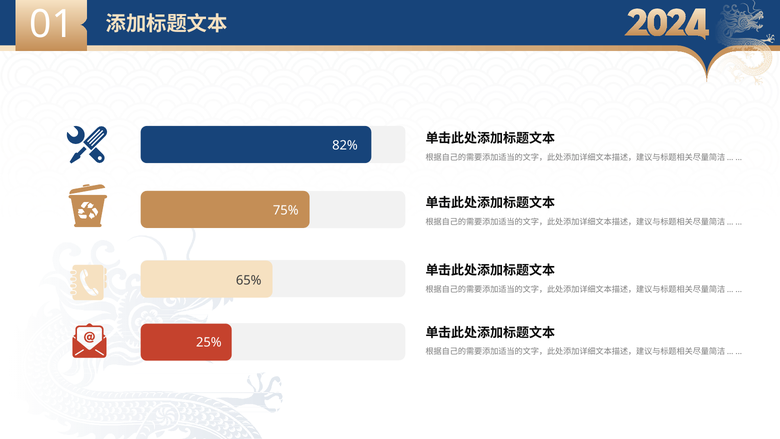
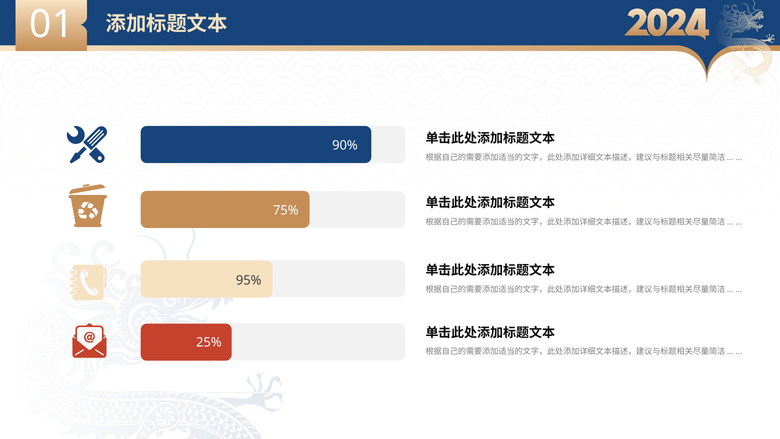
82%: 82% -> 90%
65%: 65% -> 95%
